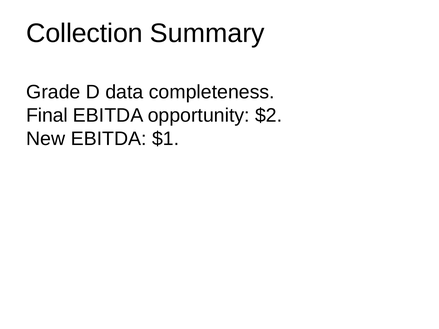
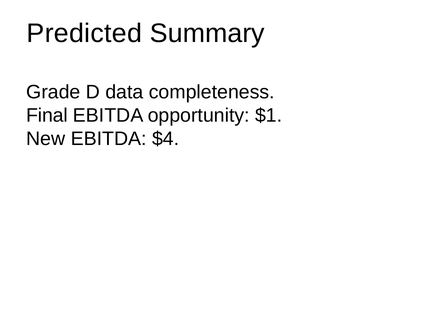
Collection: Collection -> Predicted
$2: $2 -> $1
$1: $1 -> $4
